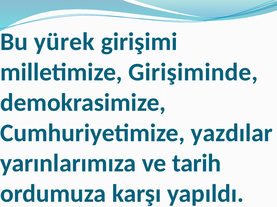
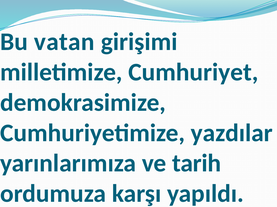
yürek: yürek -> vatan
Girişiminde: Girişiminde -> Cumhuriyet
